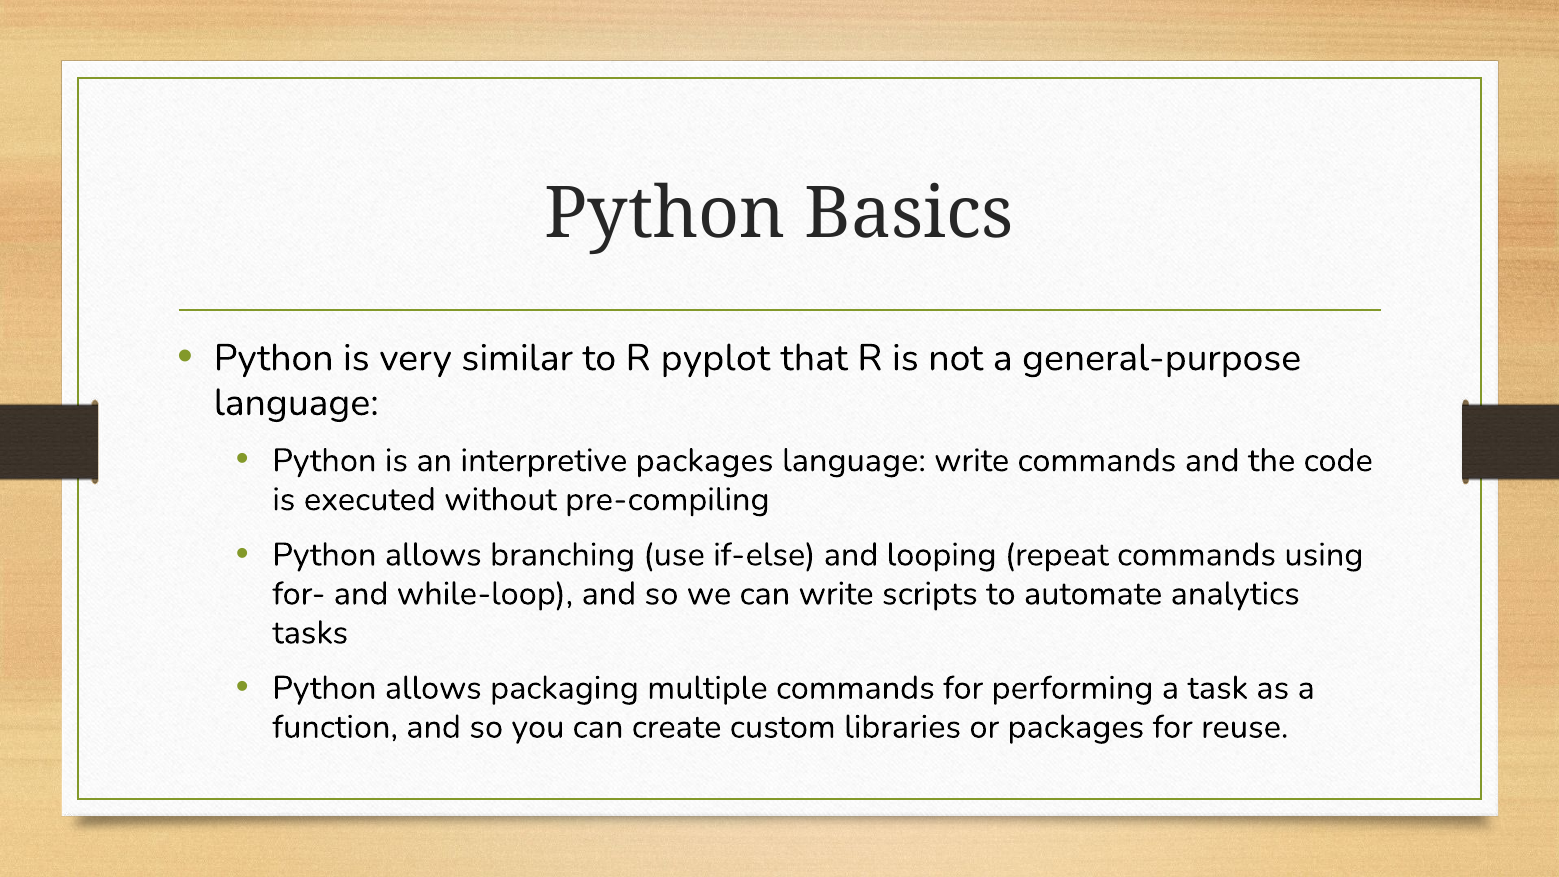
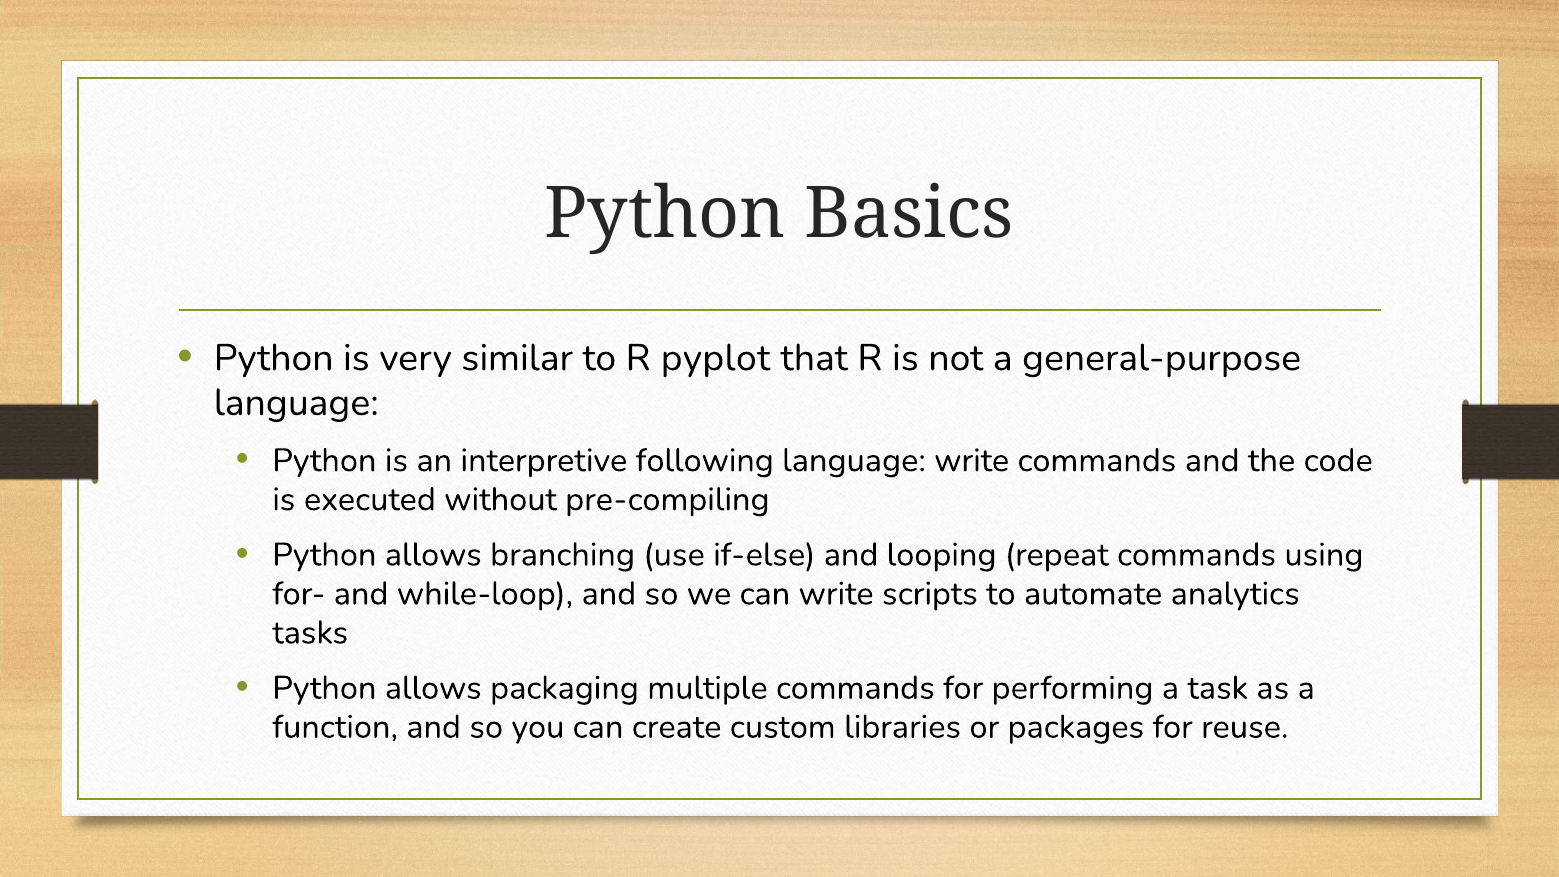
interpretive packages: packages -> following
